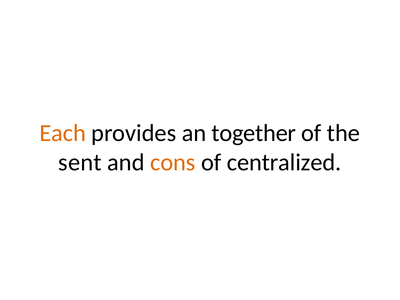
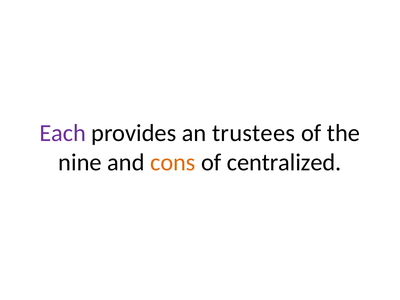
Each colour: orange -> purple
together: together -> trustees
sent: sent -> nine
